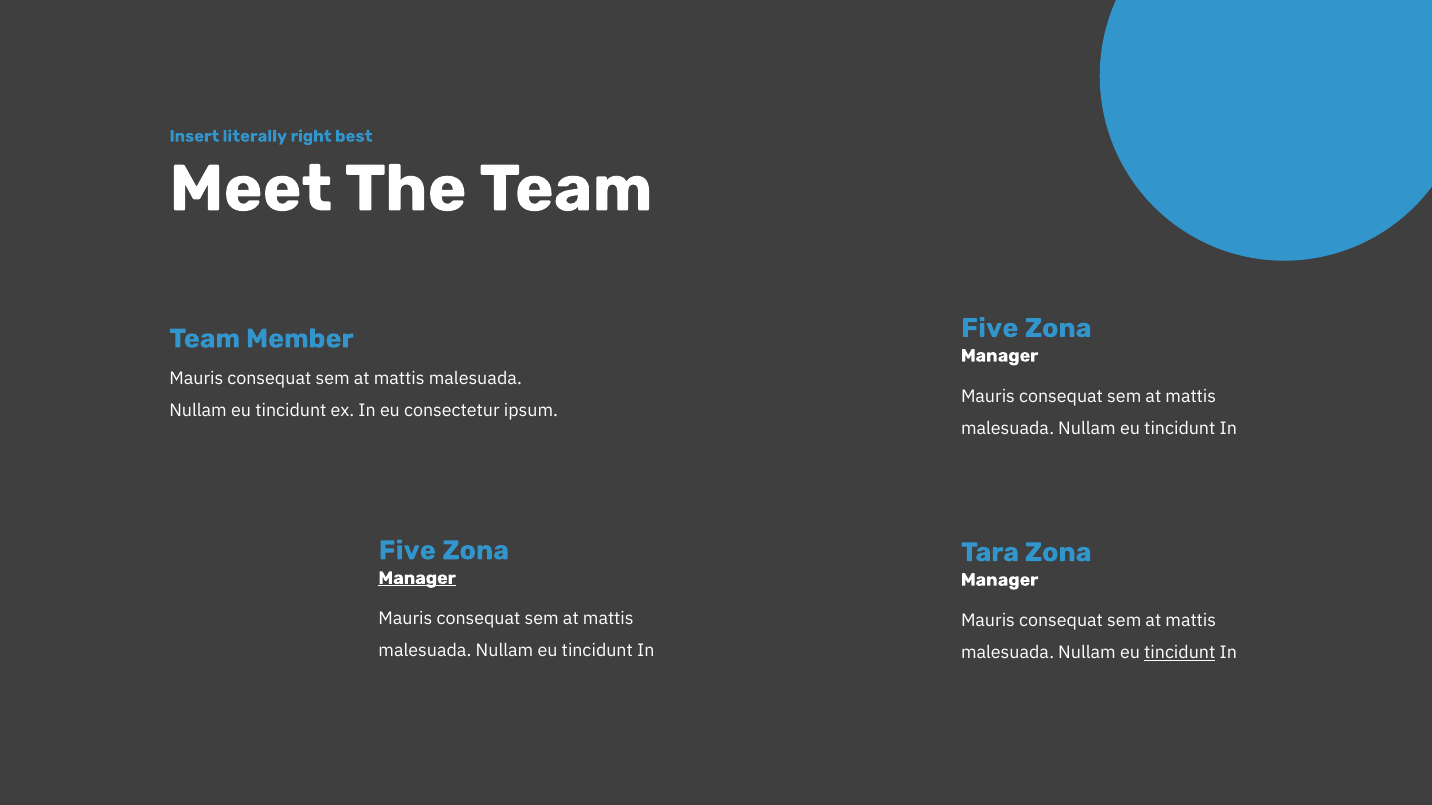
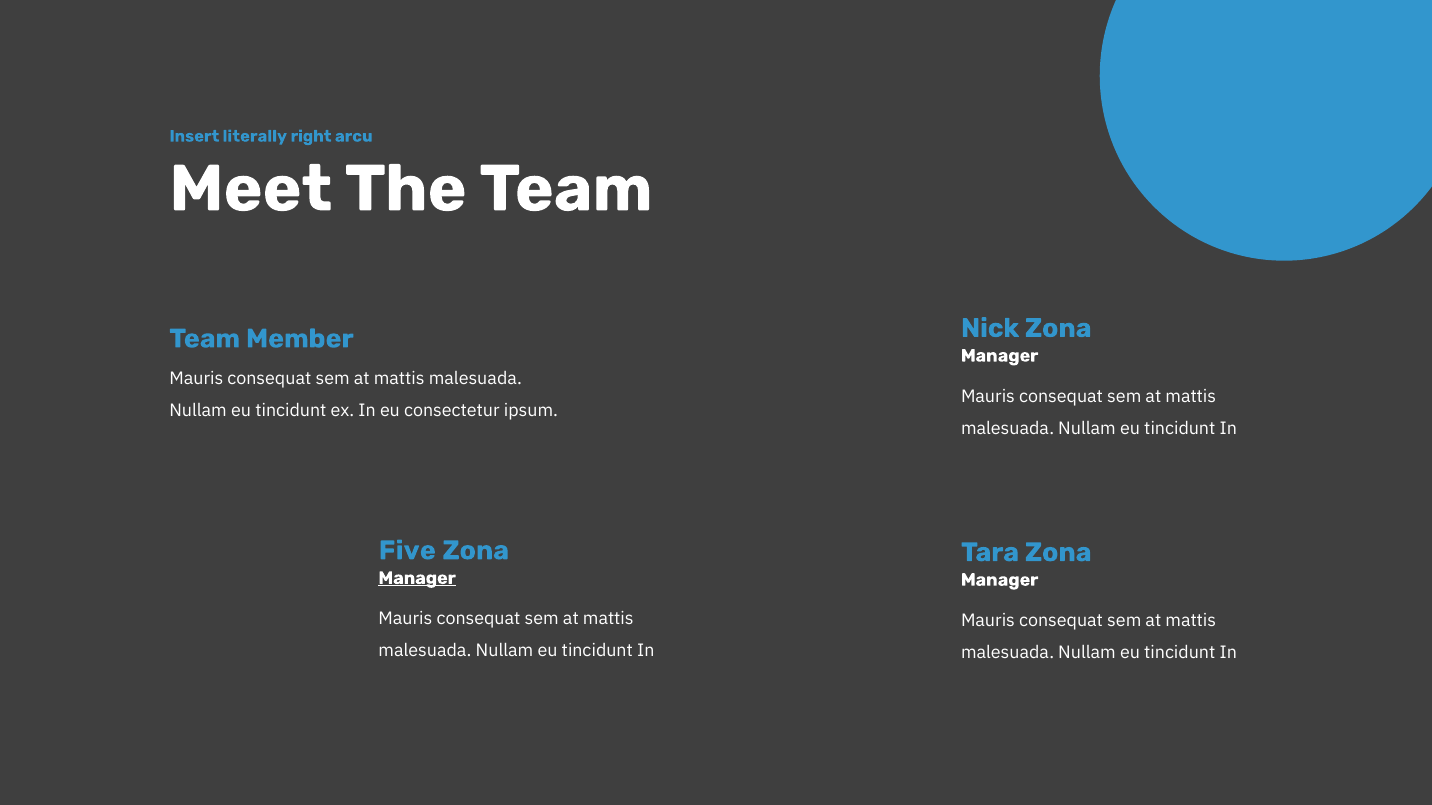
best: best -> arcu
Five at (990, 328): Five -> Nick
tincidunt at (1180, 653) underline: present -> none
